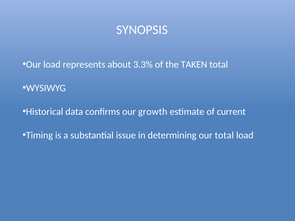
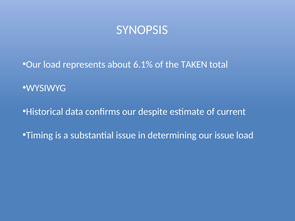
3.3%: 3.3% -> 6.1%
growth: growth -> despite
our total: total -> issue
